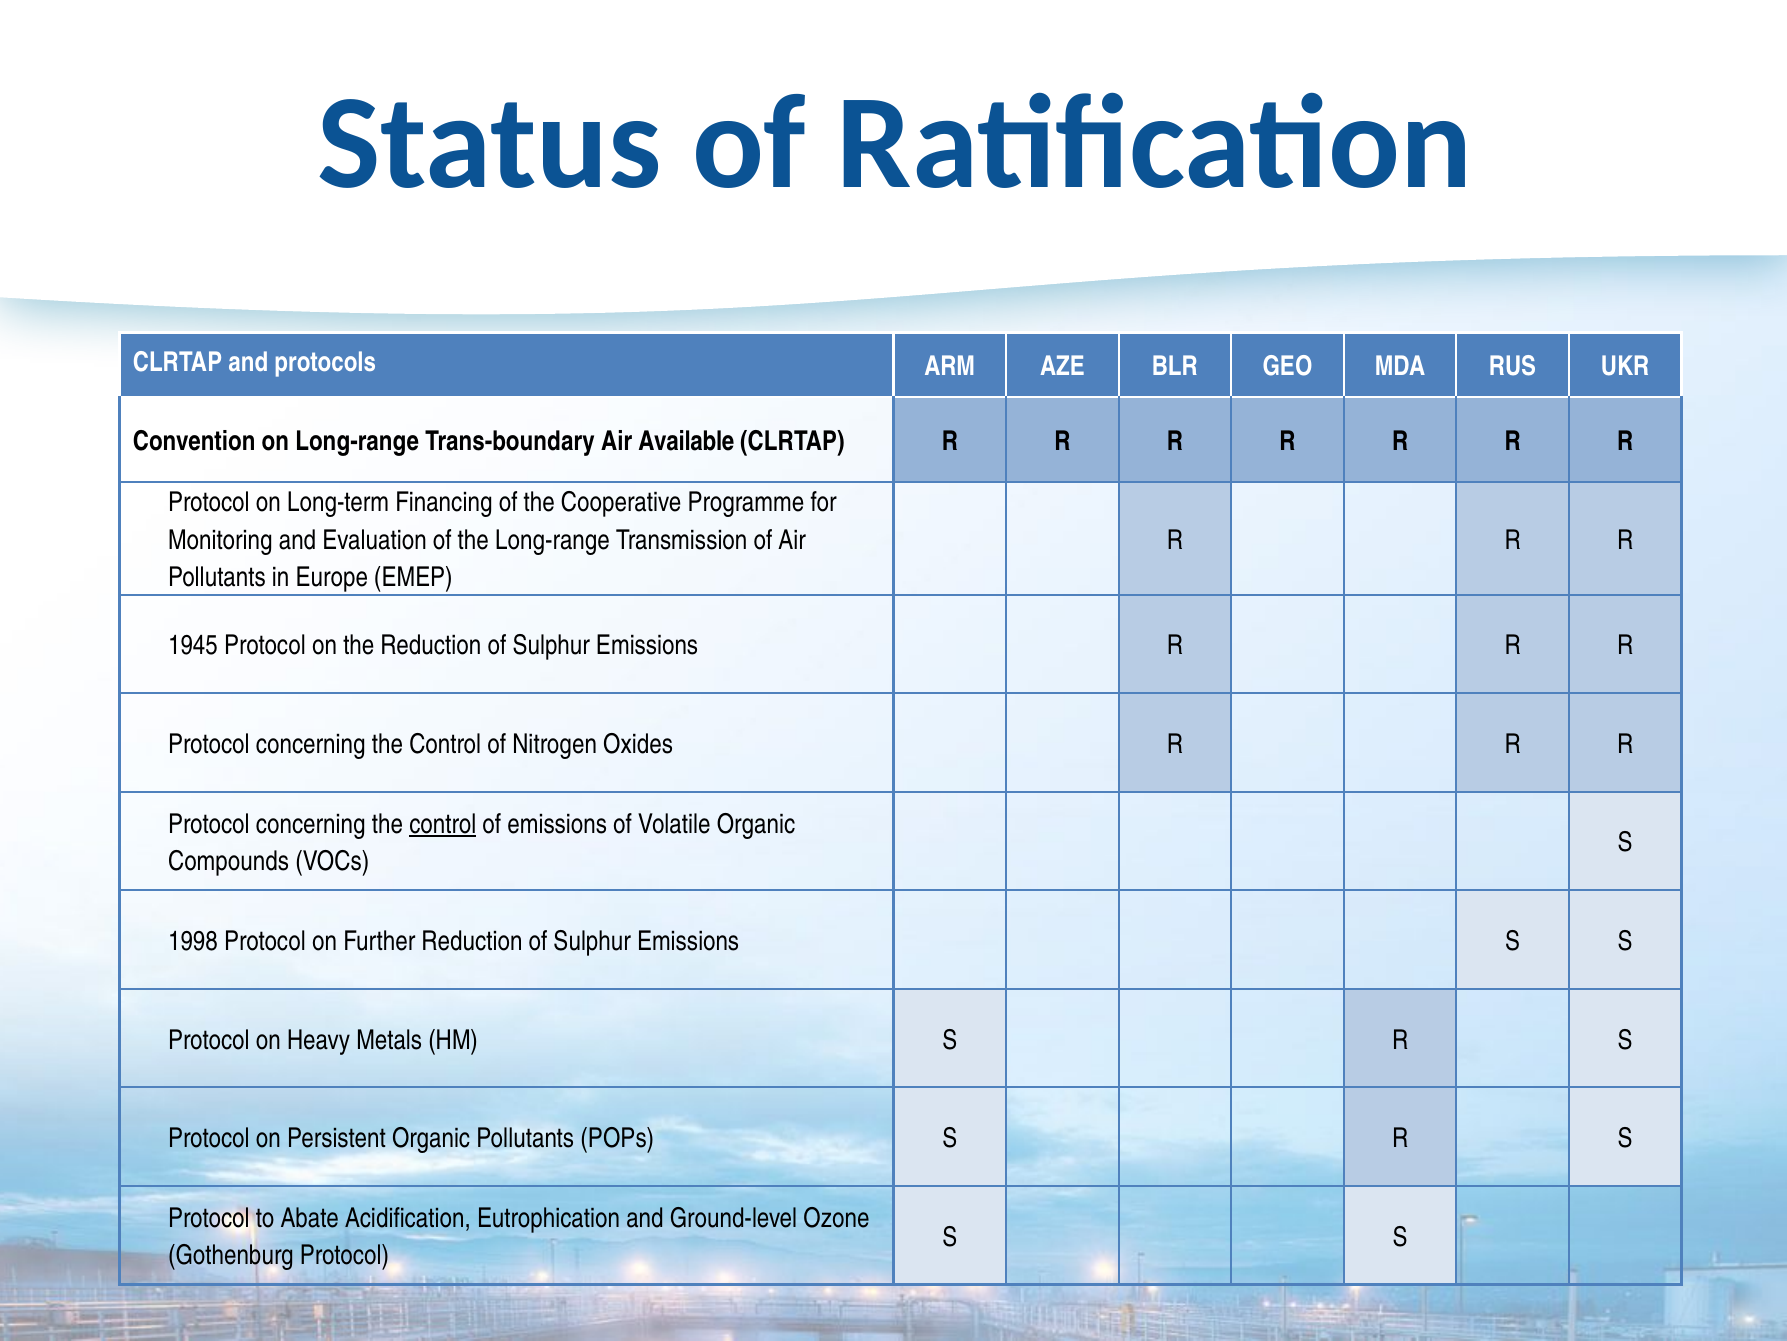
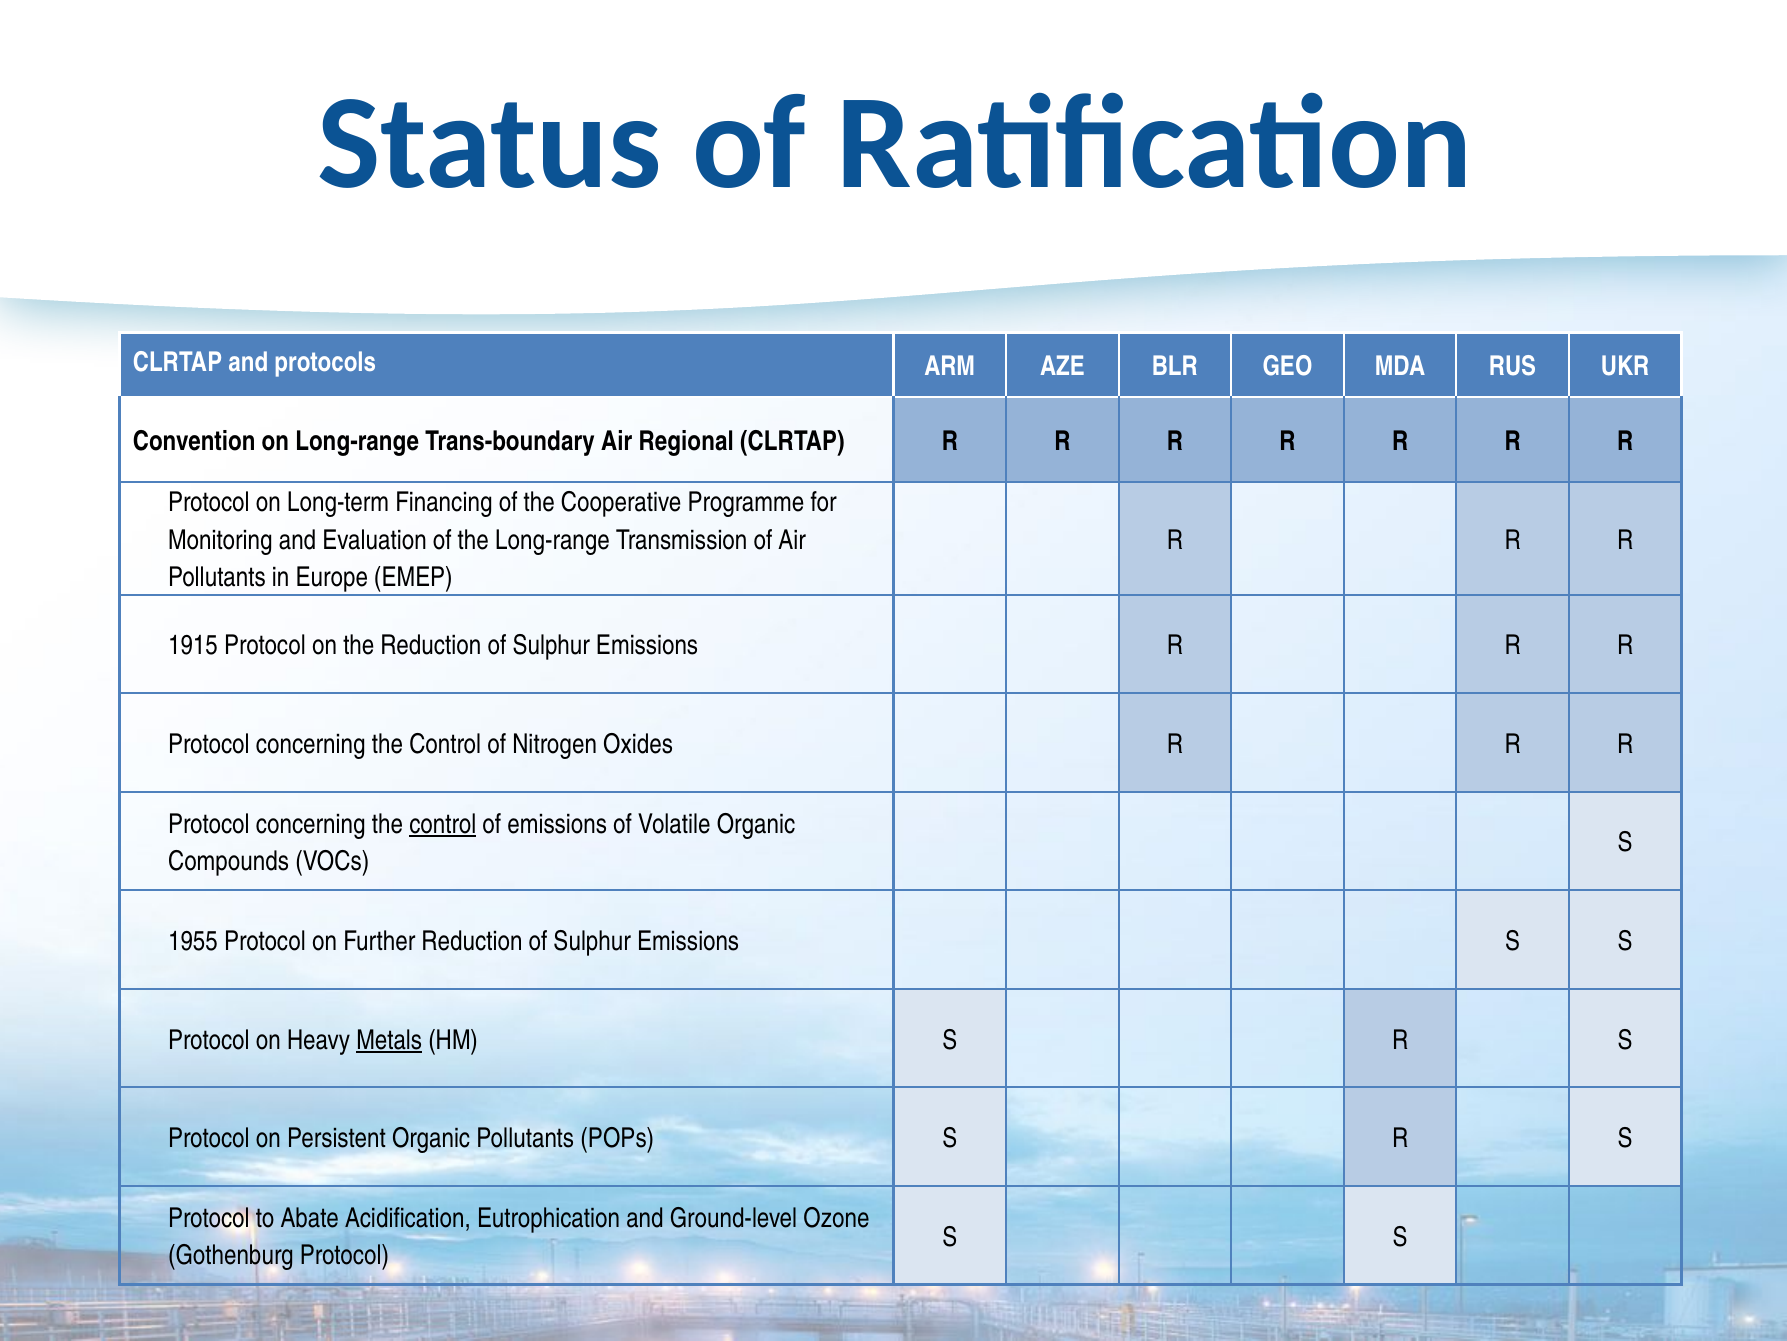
Available: Available -> Regional
1945: 1945 -> 1915
1998: 1998 -> 1955
Metals underline: none -> present
